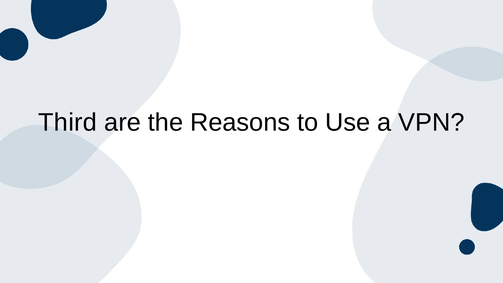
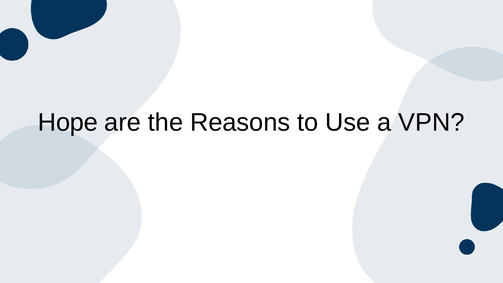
Third: Third -> Hope
